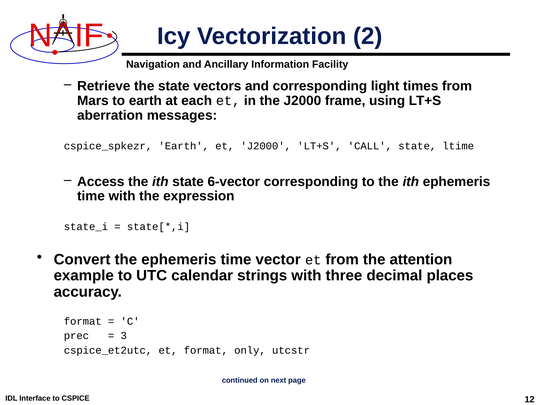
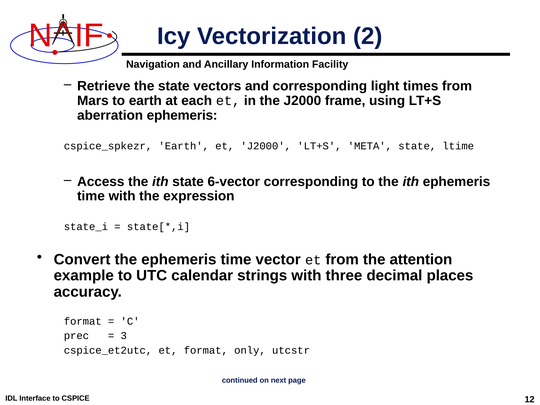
aberration messages: messages -> ephemeris
CALL: CALL -> META
